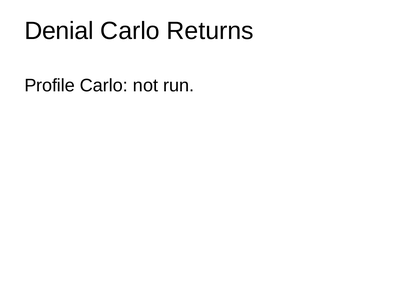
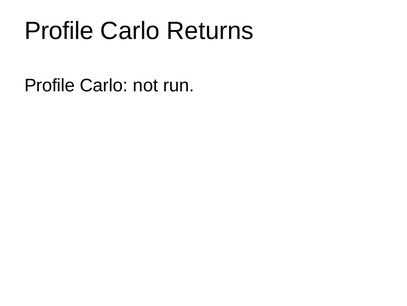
Denial at (59, 31): Denial -> Profile
